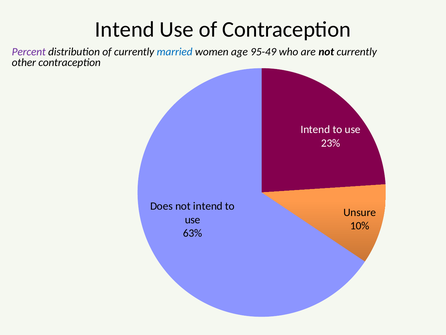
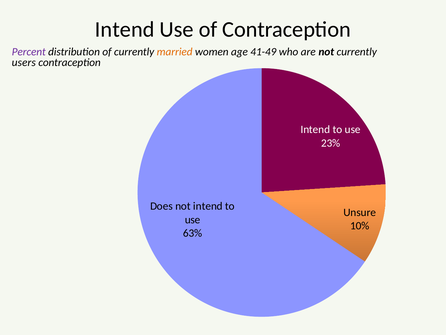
married colour: blue -> orange
95-49: 95-49 -> 41-49
other: other -> users
